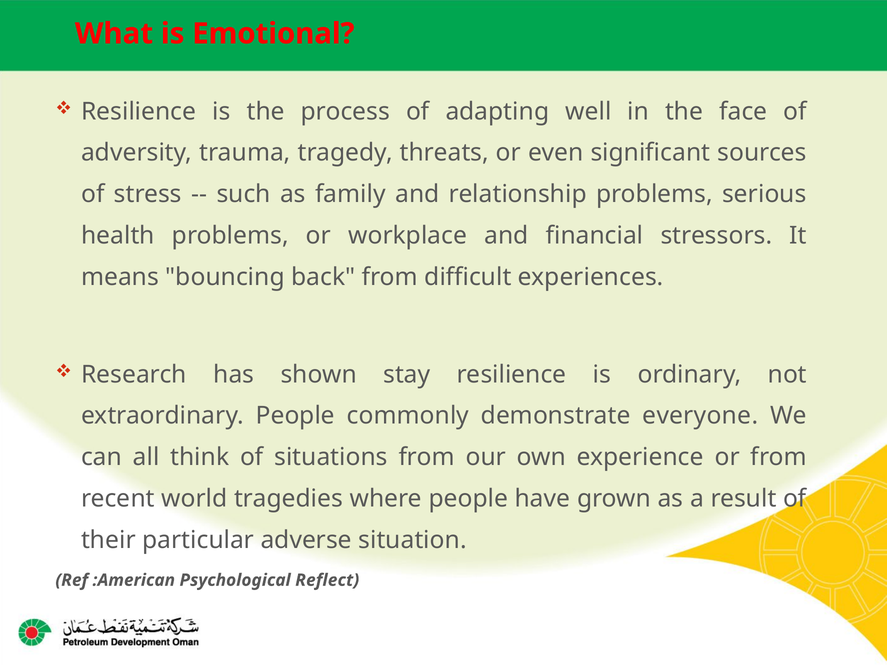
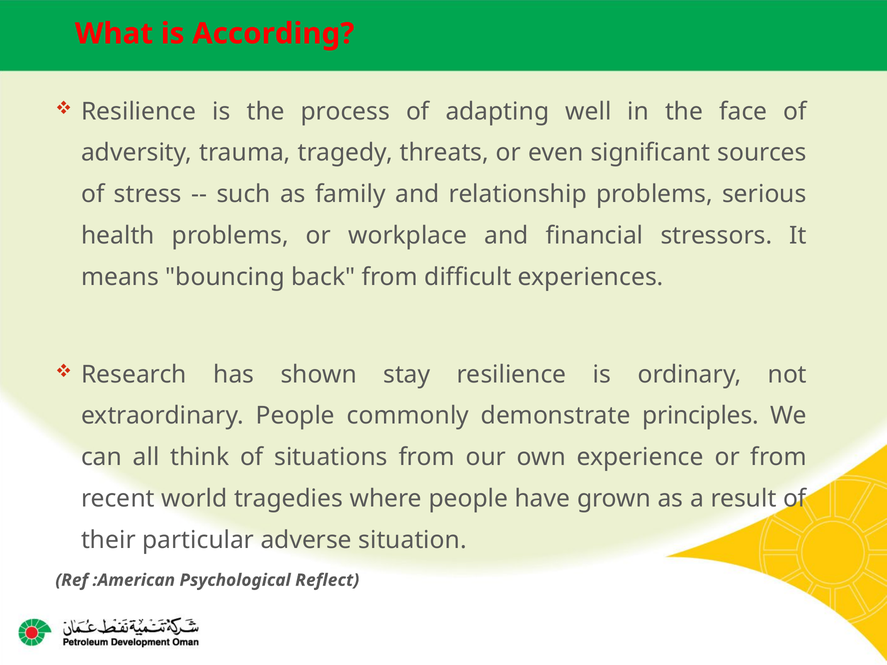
Emotional: Emotional -> According
everyone: everyone -> principles
